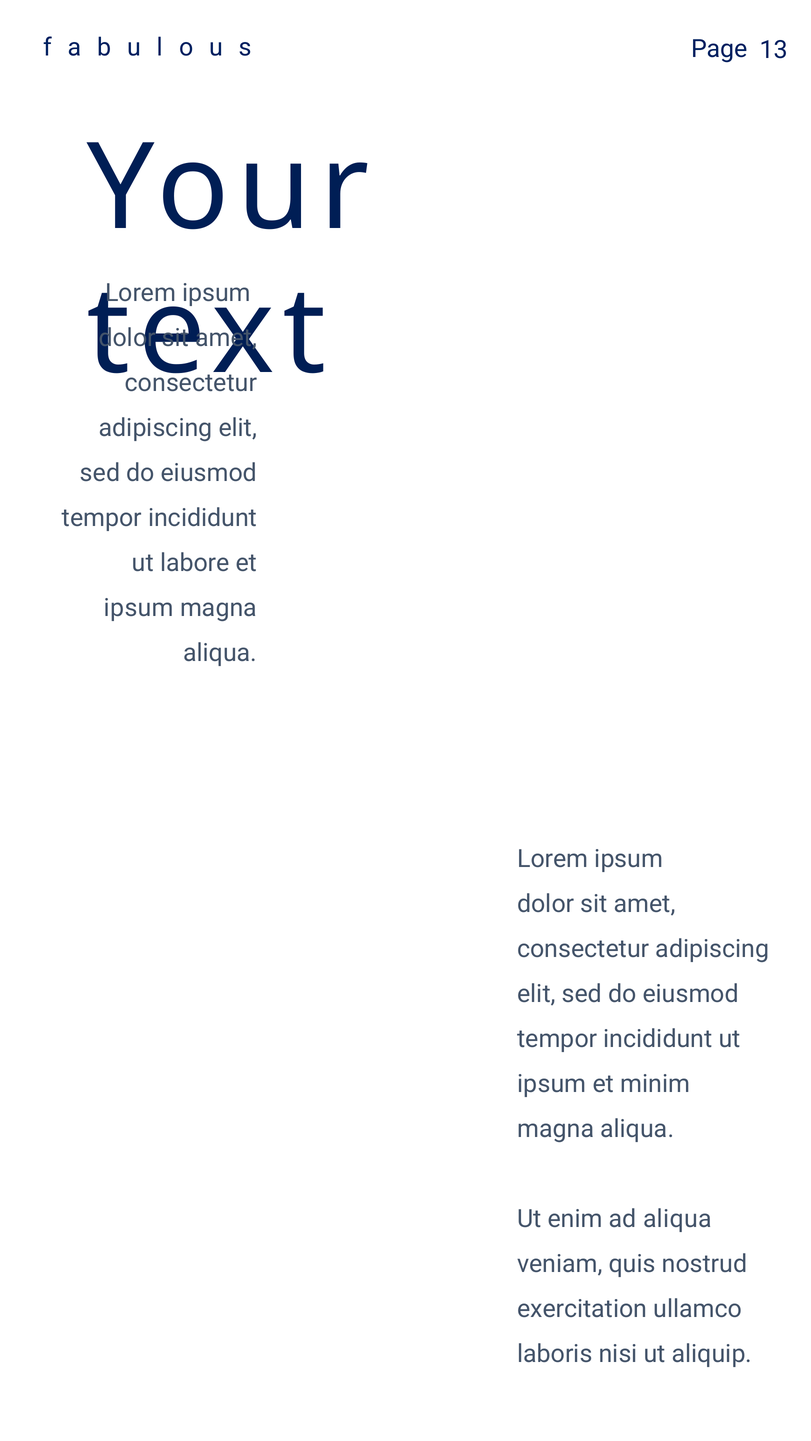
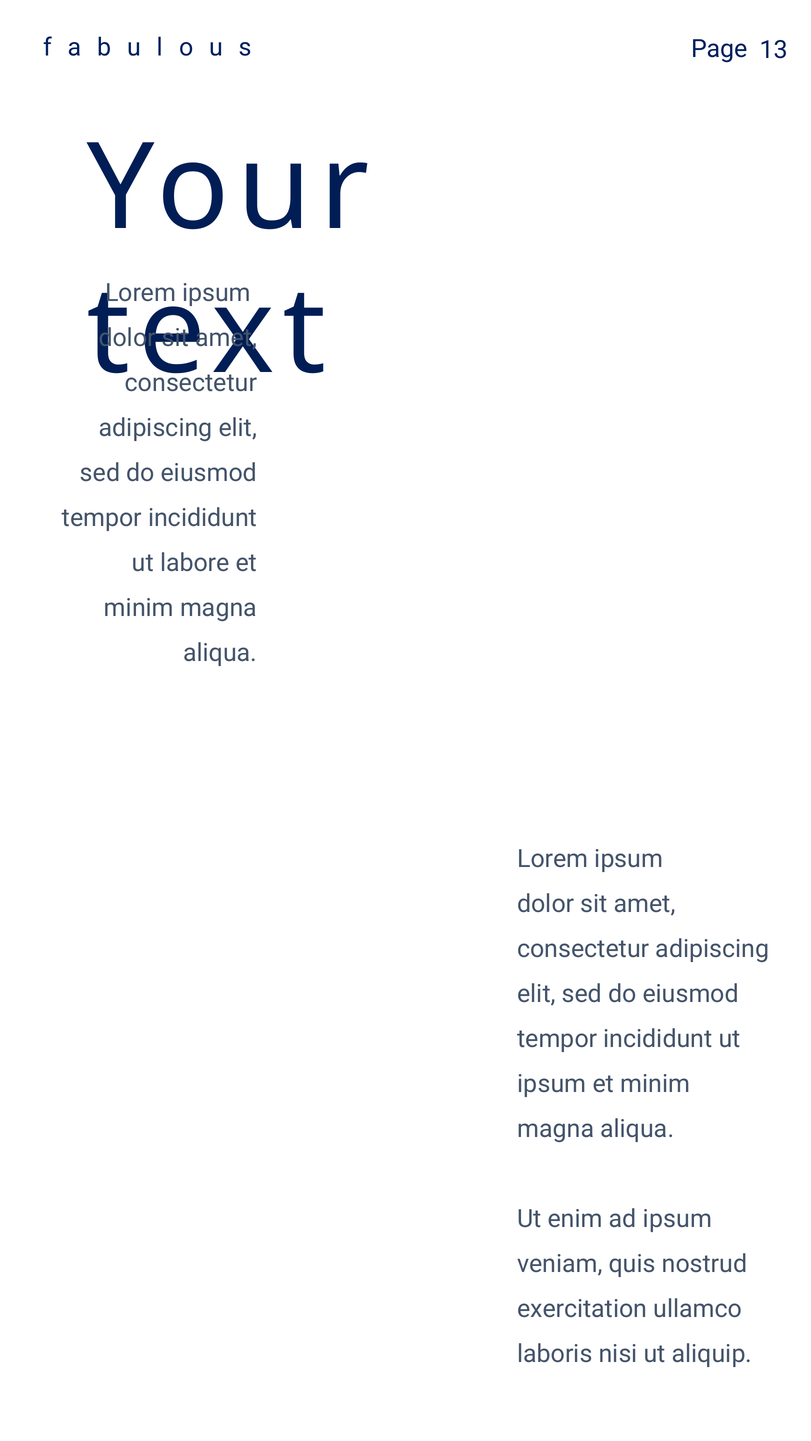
ipsum at (139, 608): ipsum -> minim
ad aliqua: aliqua -> ipsum
